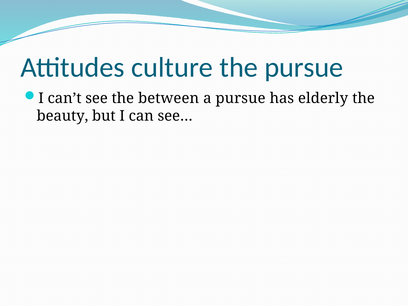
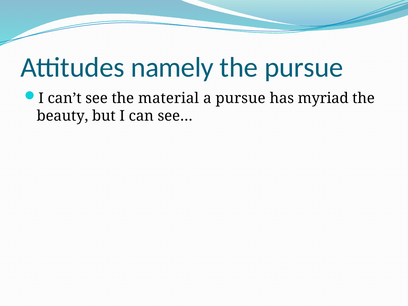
culture: culture -> namely
between: between -> material
elderly: elderly -> myriad
